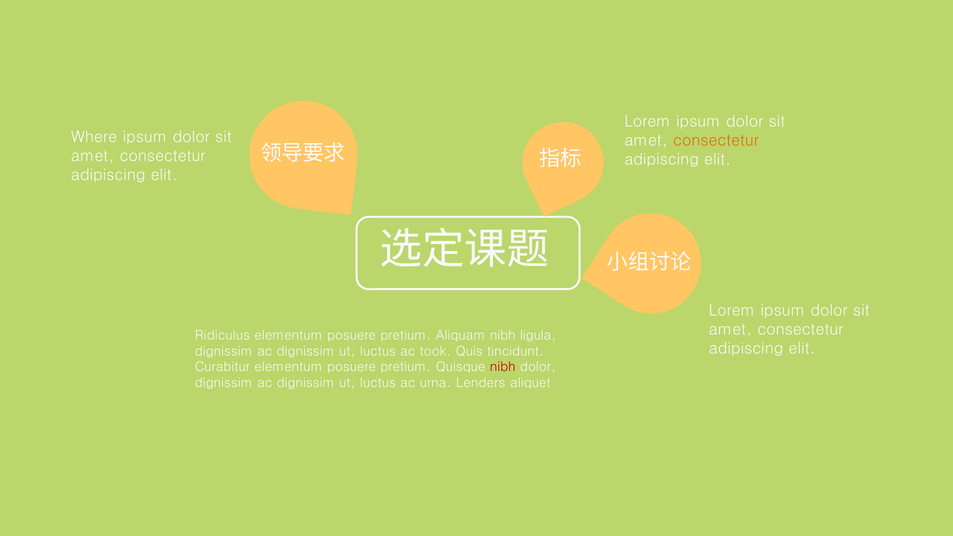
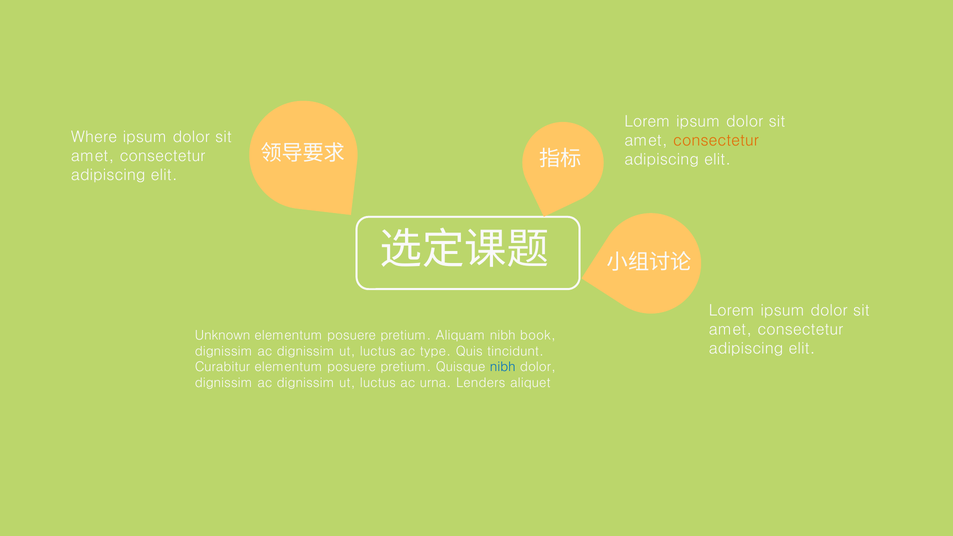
Ridiculus: Ridiculus -> Unknown
ligula: ligula -> book
took: took -> type
nibh at (503, 367) colour: red -> blue
